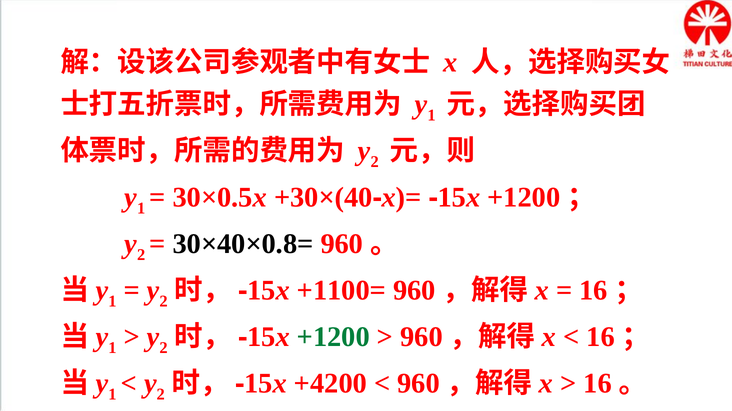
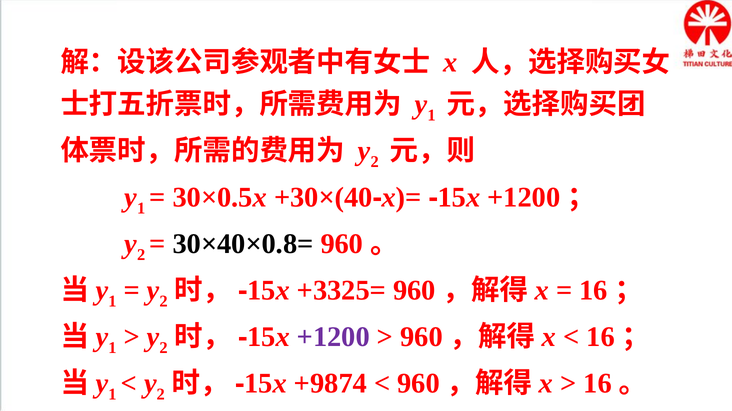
+1100=: +1100= -> +3325=
+1200 at (333, 338) colour: green -> purple
+4200: +4200 -> +9874
